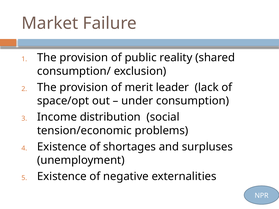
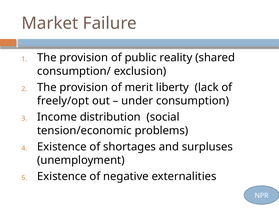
leader: leader -> liberty
space/opt: space/opt -> freely/opt
